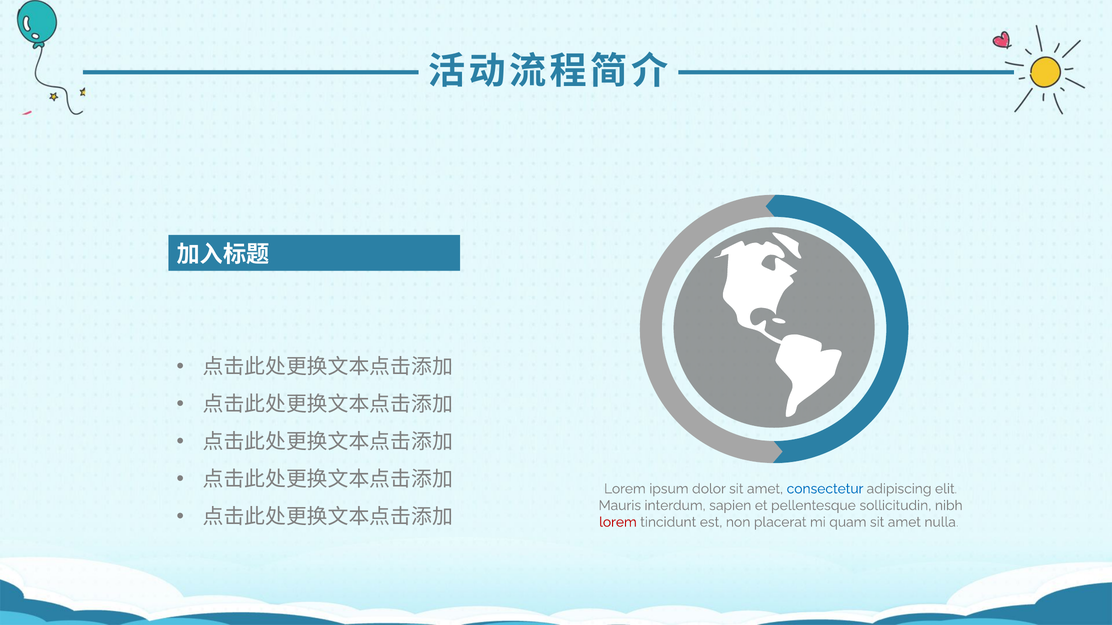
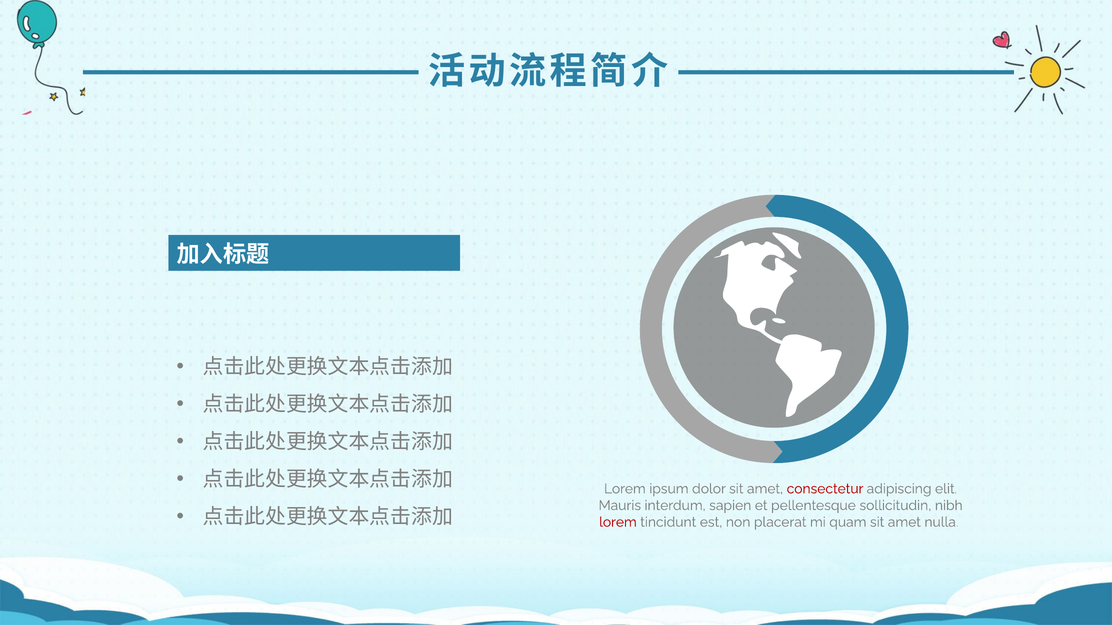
consectetur colour: blue -> red
